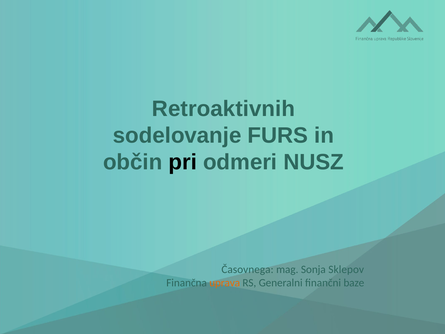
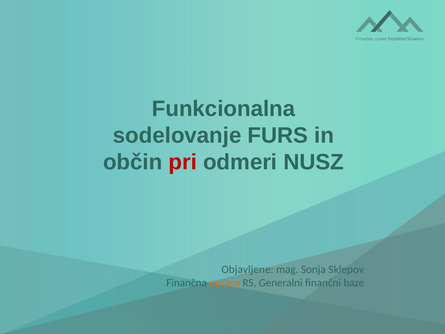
Retroaktivnih: Retroaktivnih -> Funkcionalna
pri colour: black -> red
Časovnega: Časovnega -> Objavljene
